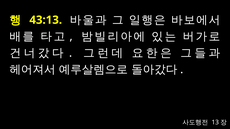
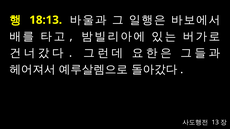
43:13: 43:13 -> 18:13
